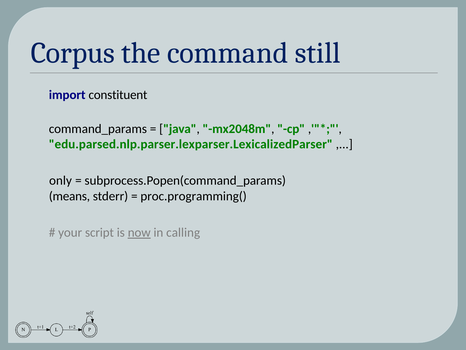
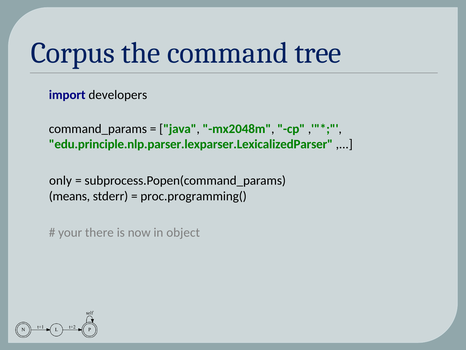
still: still -> tree
constituent: constituent -> developers
edu.parsed.nlp.parser.lexparser.LexicalizedParser: edu.parsed.nlp.parser.lexparser.LexicalizedParser -> edu.principle.nlp.parser.lexparser.LexicalizedParser
script: script -> there
now underline: present -> none
calling: calling -> object
